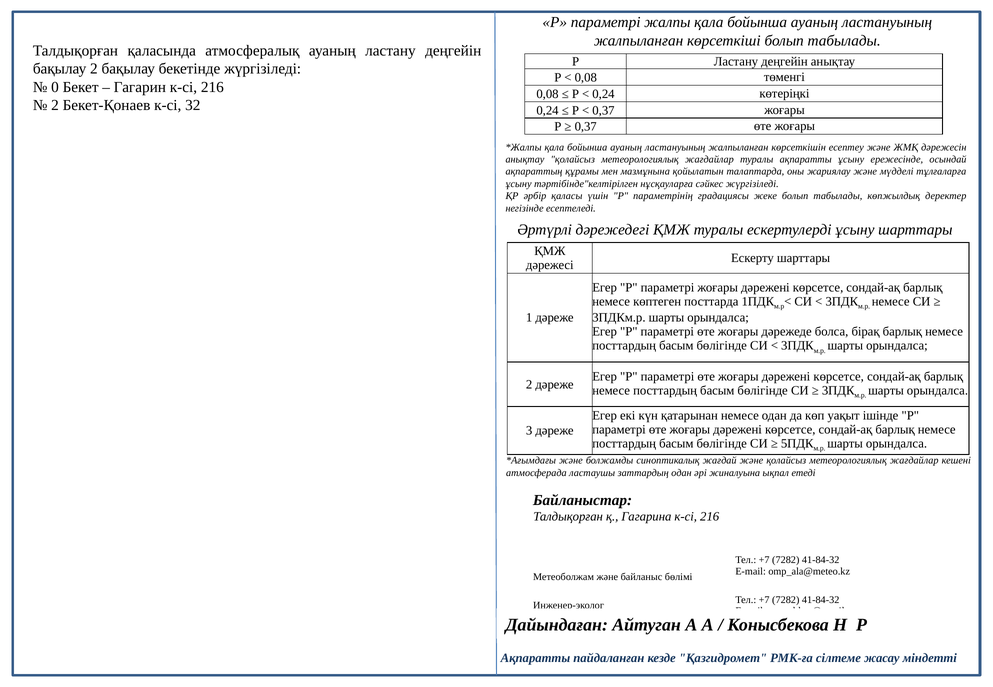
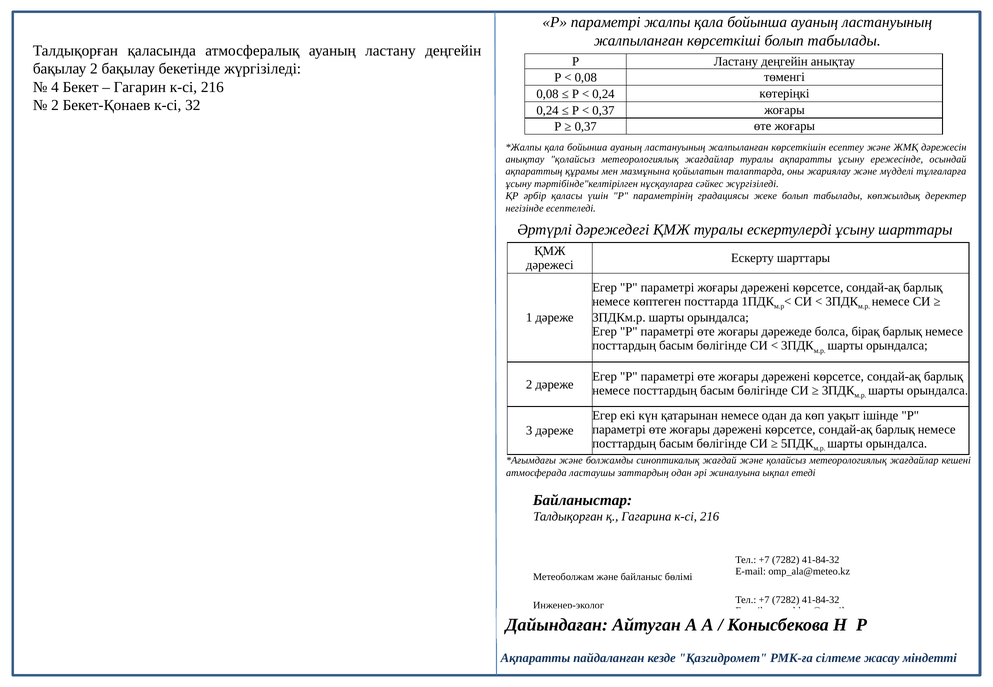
0: 0 -> 4
